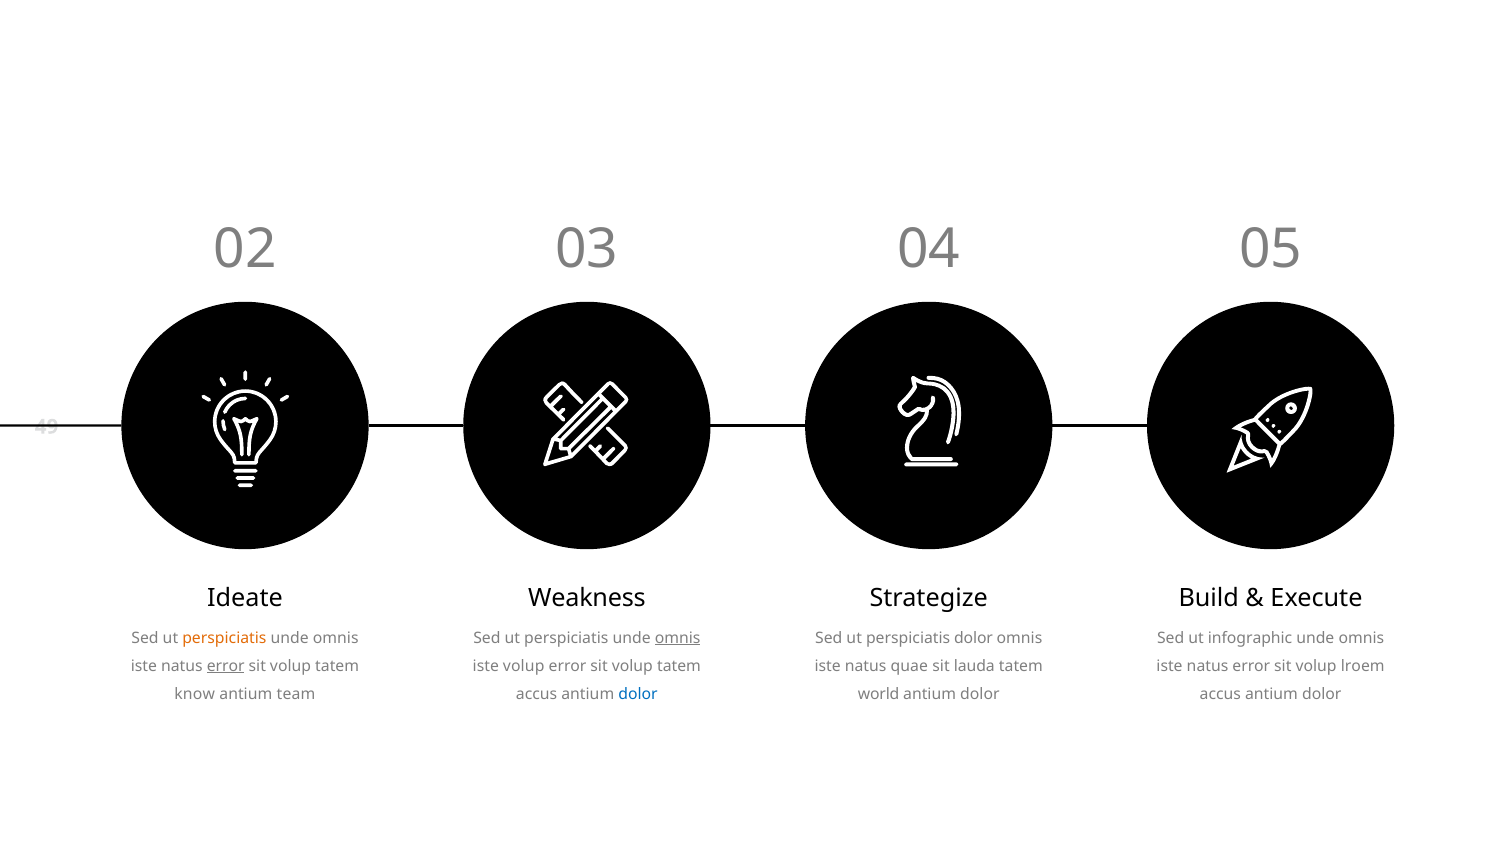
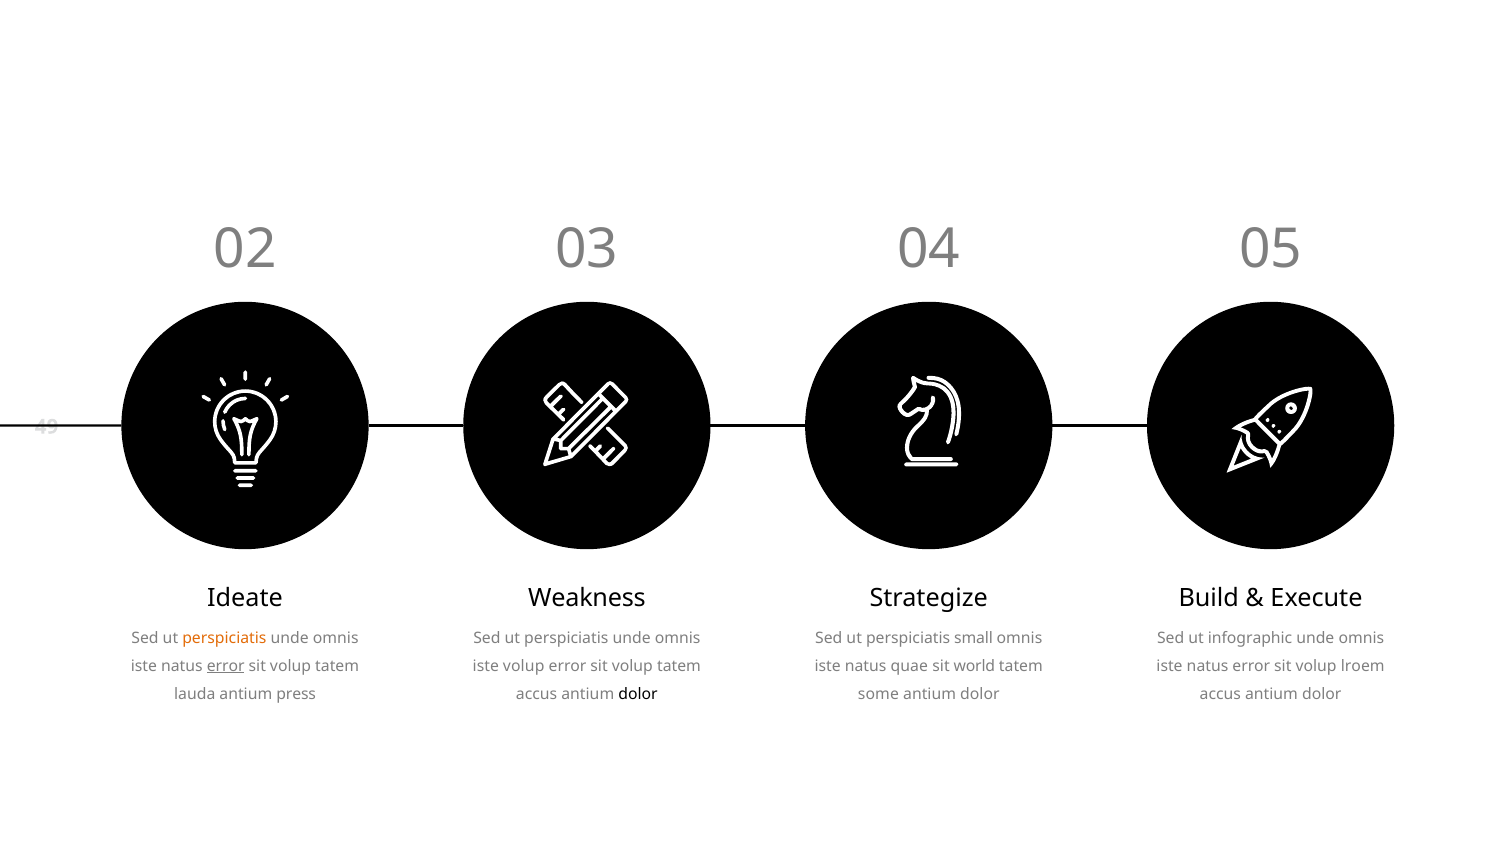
omnis at (678, 637) underline: present -> none
perspiciatis dolor: dolor -> small
lauda: lauda -> world
know: know -> lauda
team: team -> press
dolor at (638, 694) colour: blue -> black
world: world -> some
